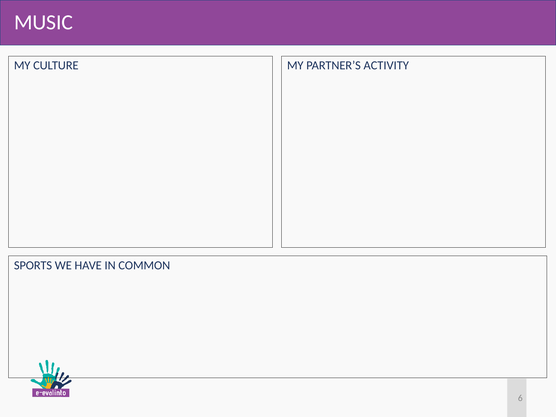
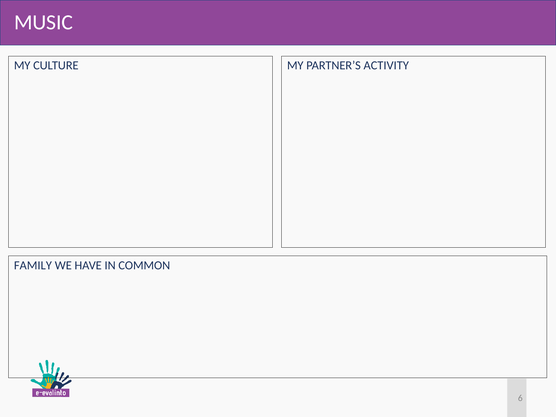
SPORTS: SPORTS -> FAMILY
